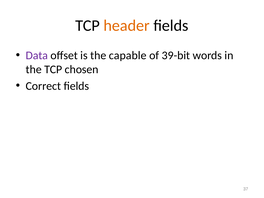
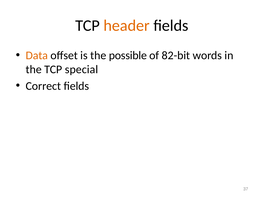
Data colour: purple -> orange
capable: capable -> possible
39-bit: 39-bit -> 82-bit
chosen: chosen -> special
